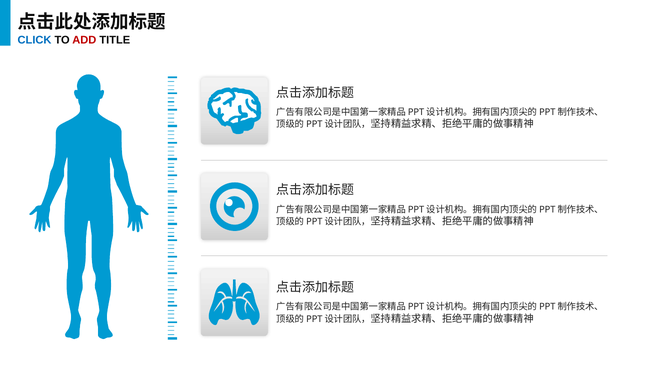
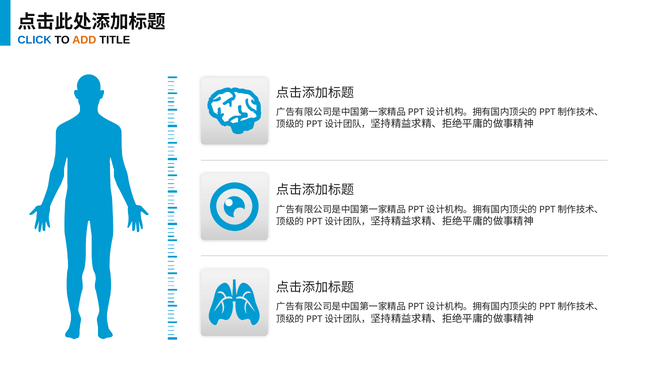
ADD colour: red -> orange
